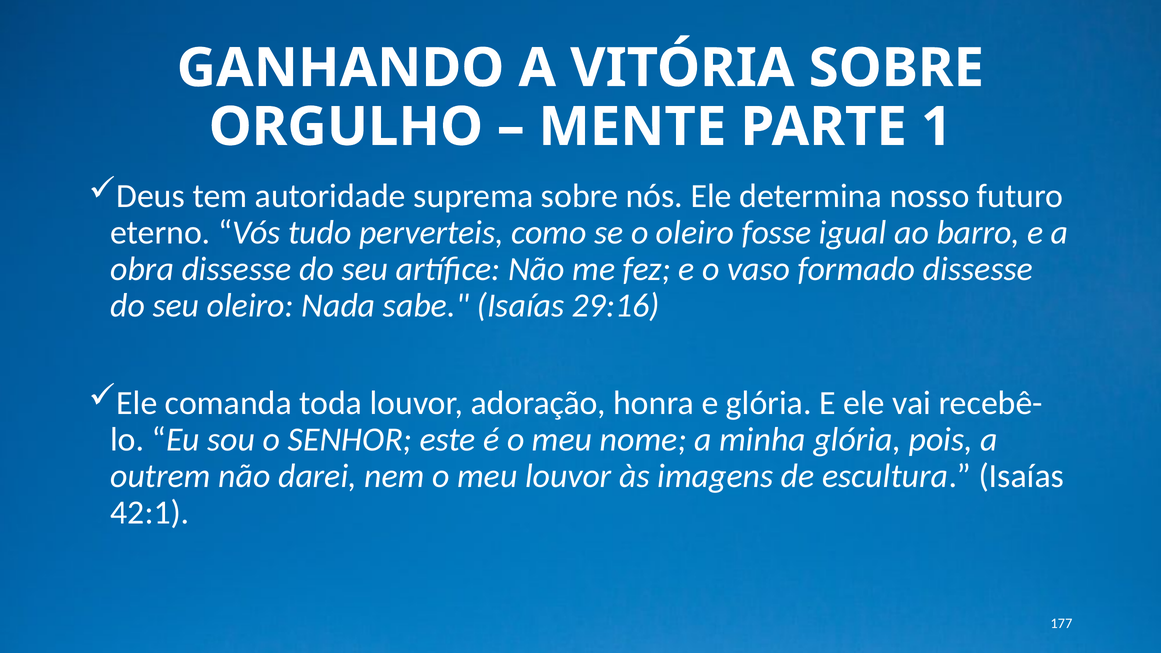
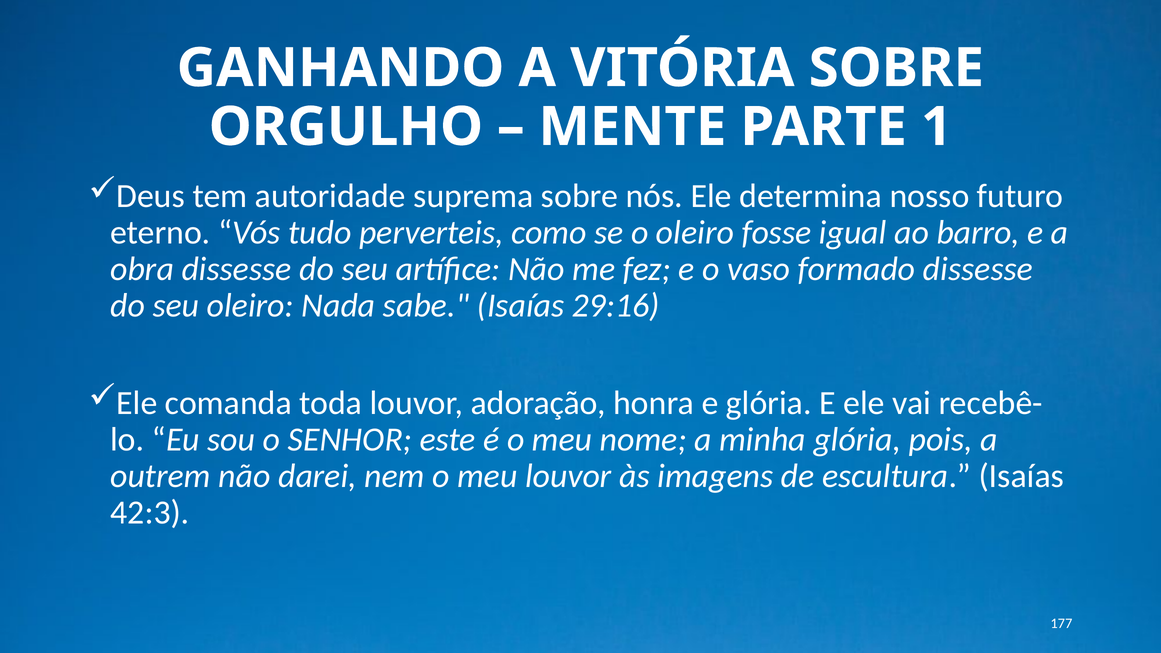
42:1: 42:1 -> 42:3
